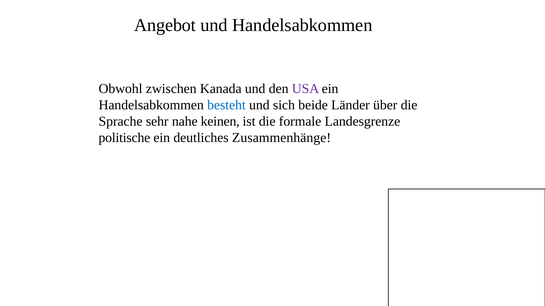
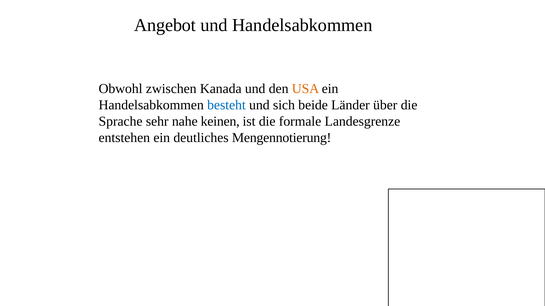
USA colour: purple -> orange
politische: politische -> entstehen
Zusammenhänge: Zusammenhänge -> Mengennotierung
